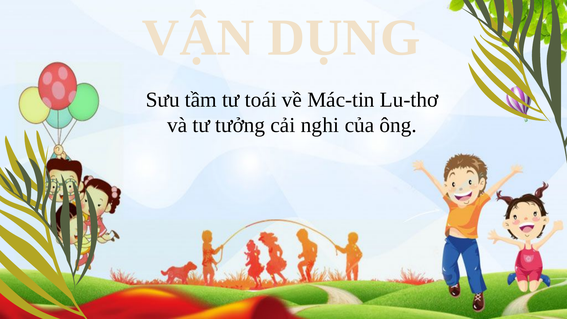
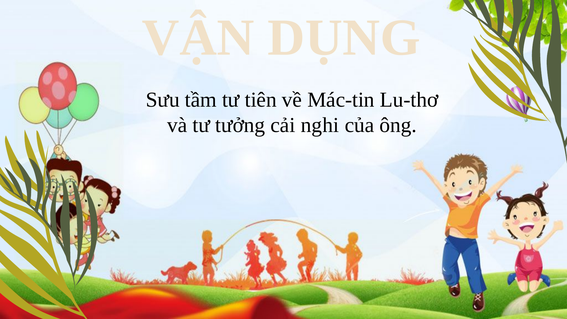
toái: toái -> tiên
